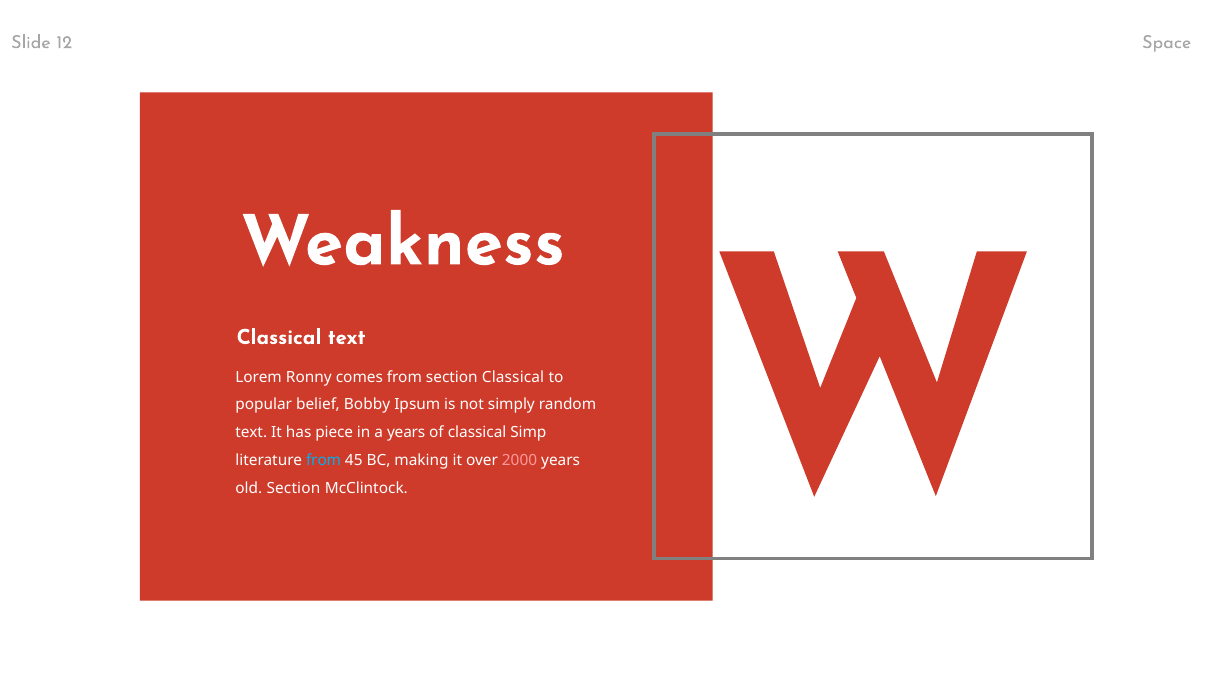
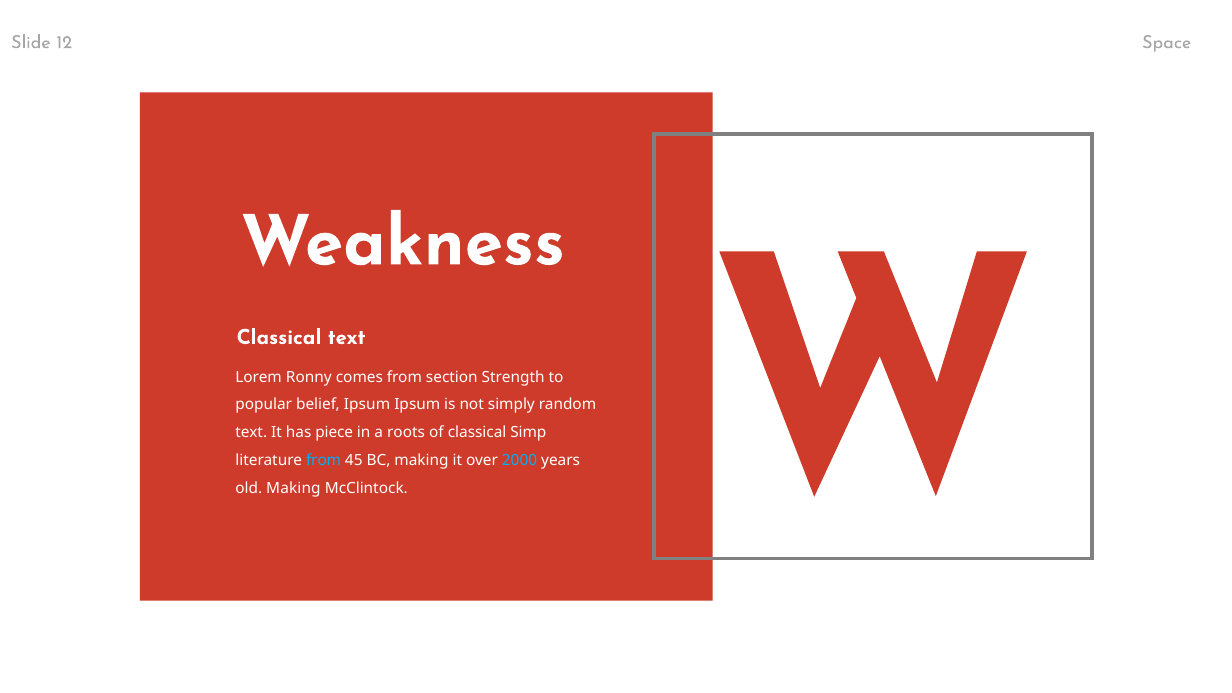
section Classical: Classical -> Strength
belief Bobby: Bobby -> Ipsum
a years: years -> roots
2000 colour: pink -> light blue
old Section: Section -> Making
